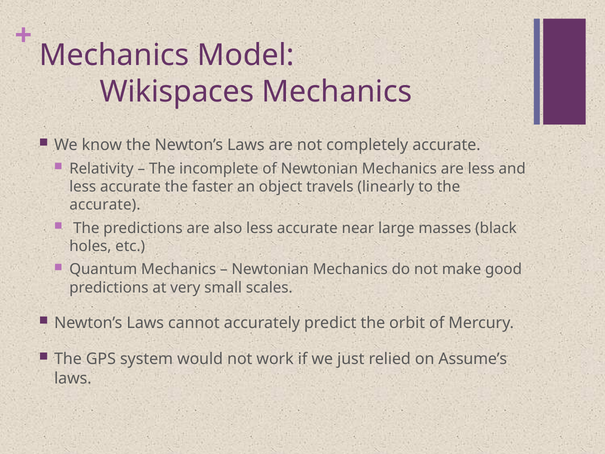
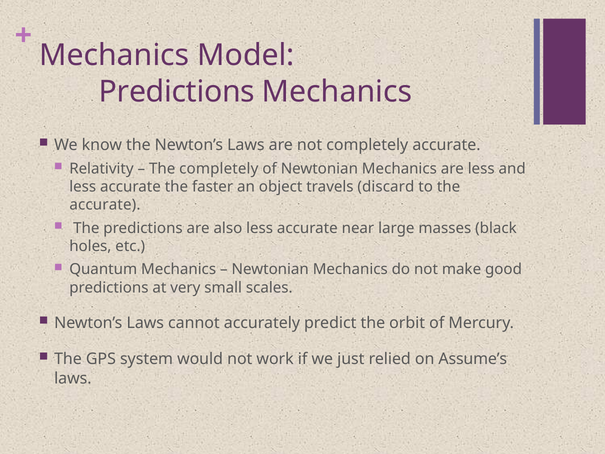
Wikispaces at (177, 92): Wikispaces -> Predictions
The incomplete: incomplete -> completely
linearly: linearly -> discard
